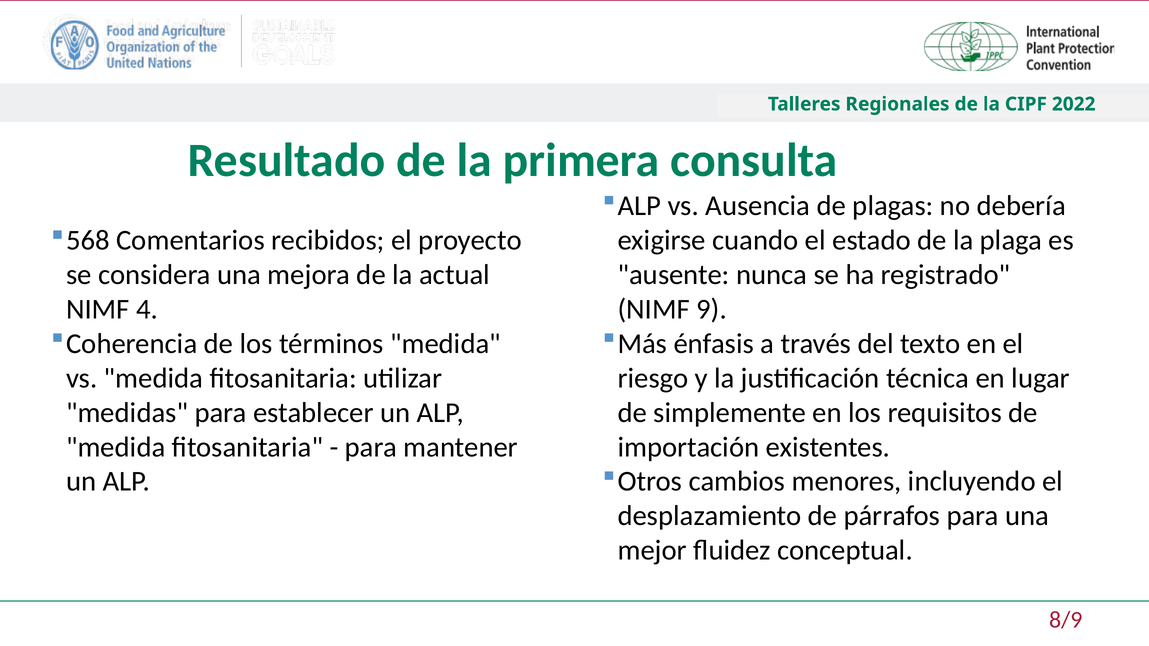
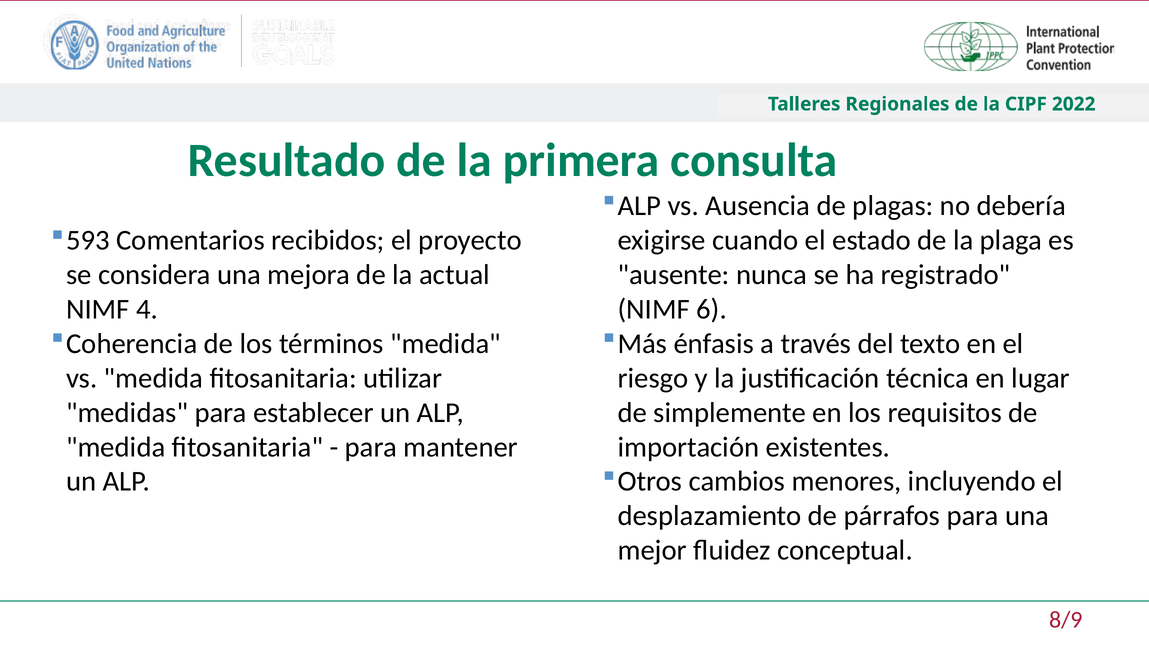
568: 568 -> 593
9: 9 -> 6
